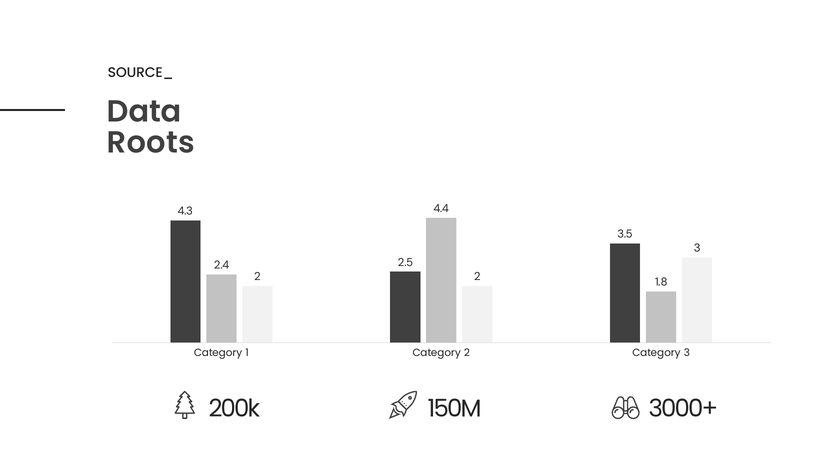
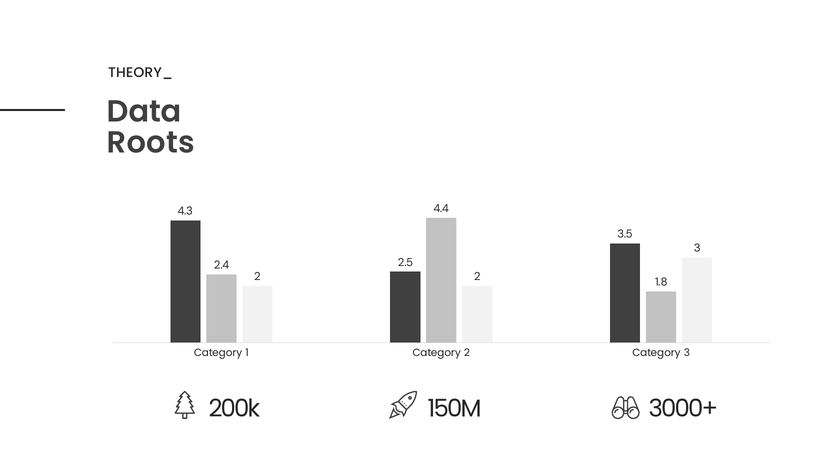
SOURCE_: SOURCE_ -> THEORY_
